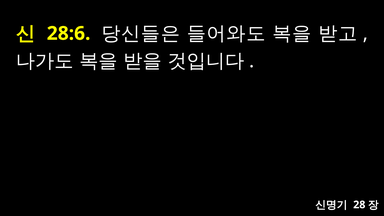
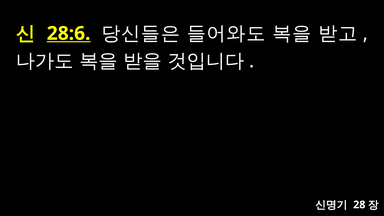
28:6 underline: none -> present
